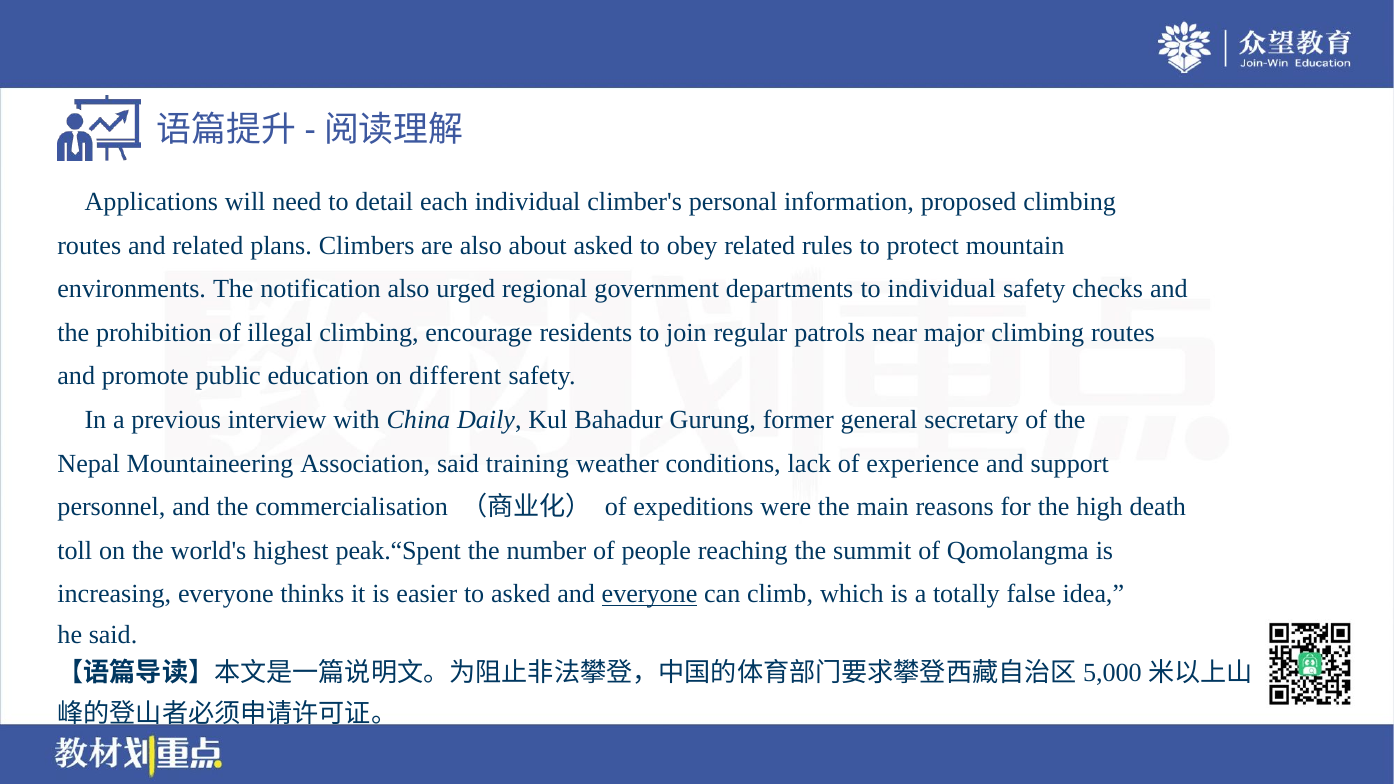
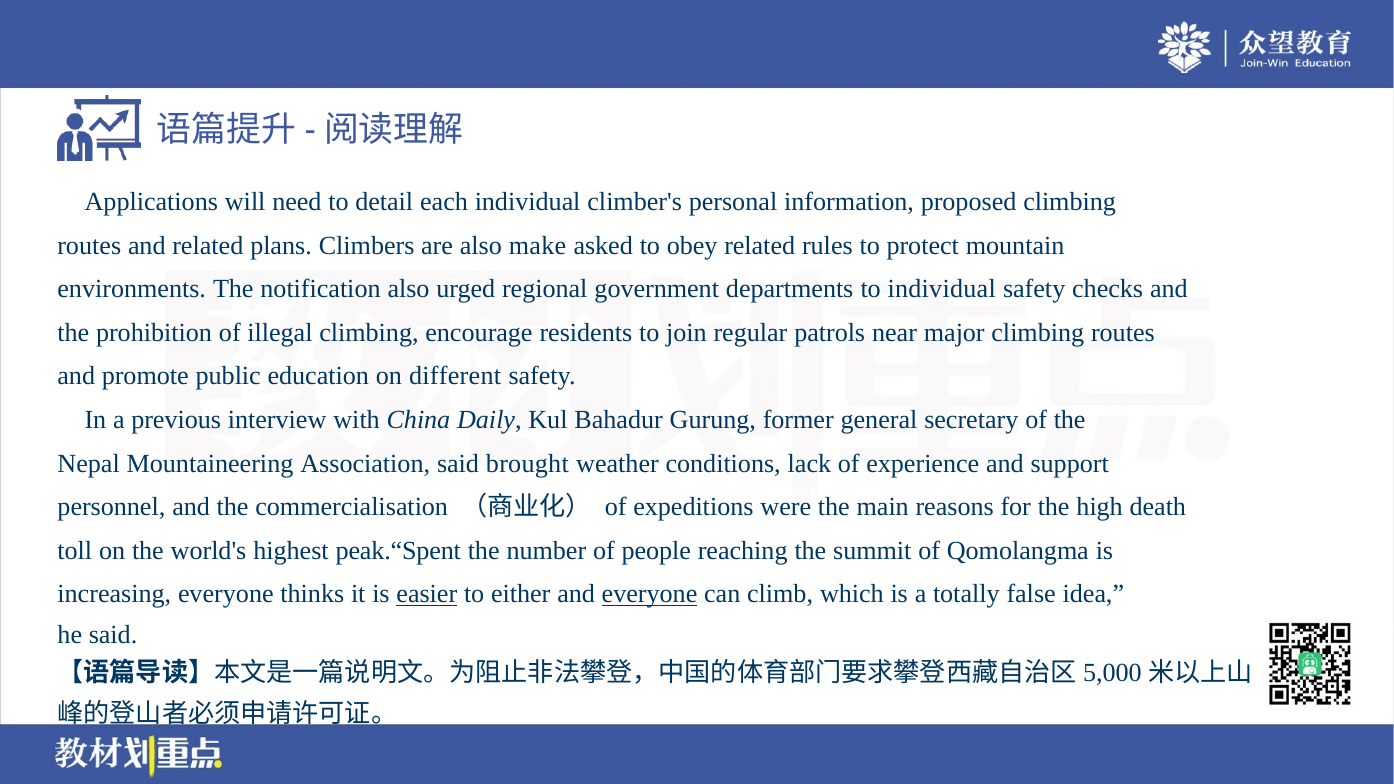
about: about -> make
training: training -> brought
easier underline: none -> present
to asked: asked -> either
